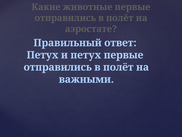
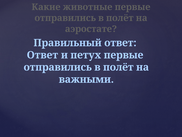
Петух at (43, 55): Петух -> Ответ
